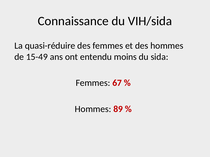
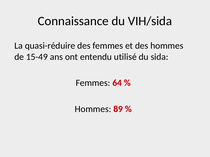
moins: moins -> utilisé
67: 67 -> 64
